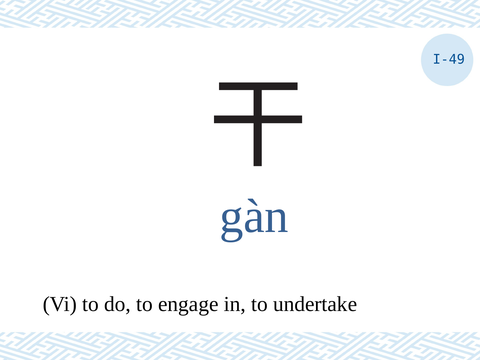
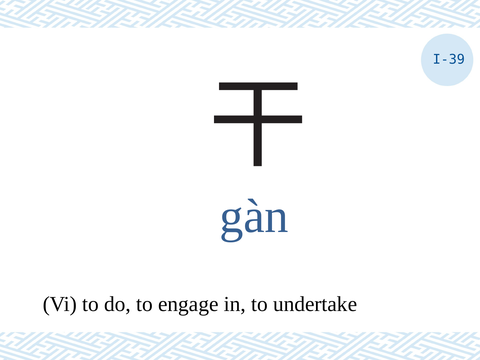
I-49: I-49 -> I-39
